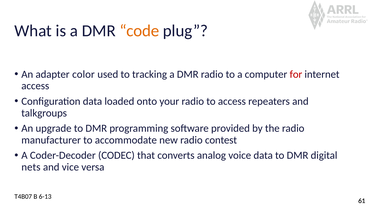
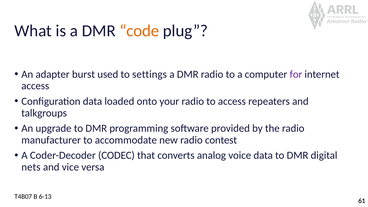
color: color -> burst
tracking: tracking -> settings
for colour: red -> purple
